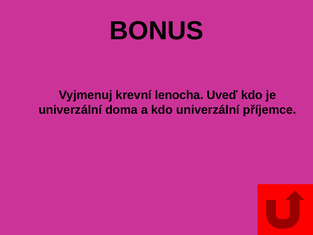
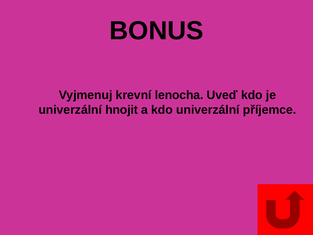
doma: doma -> hnojit
